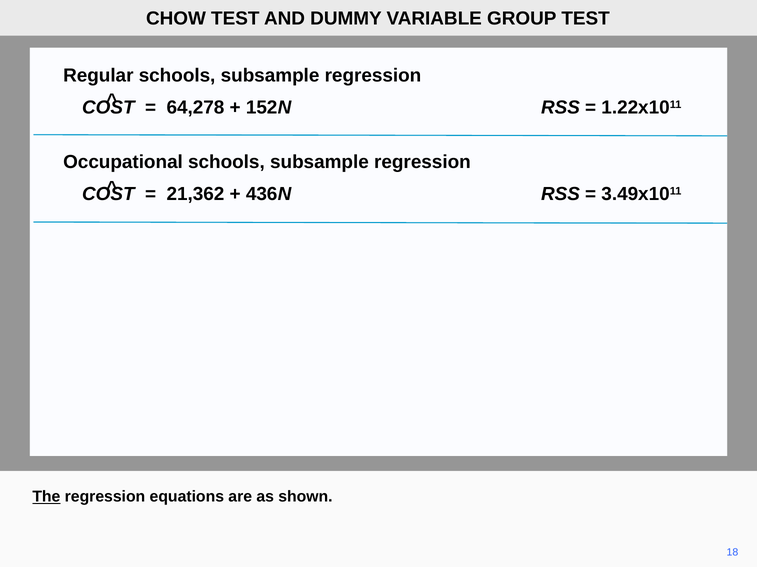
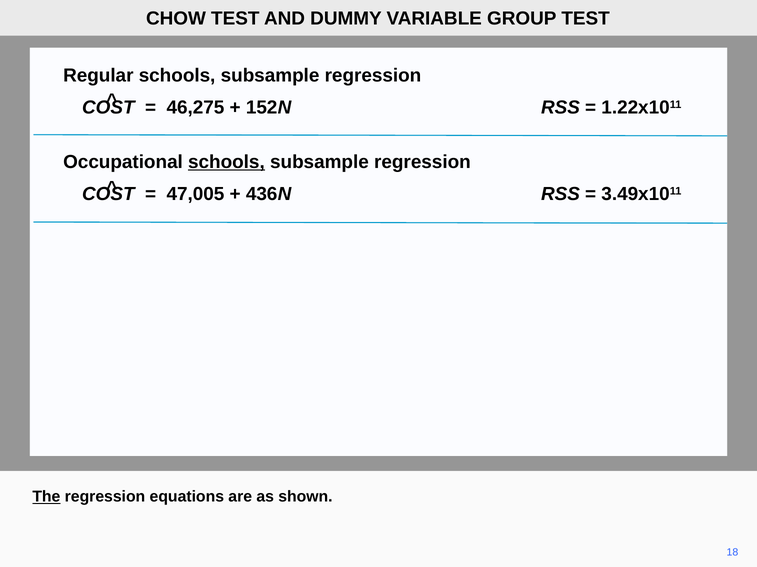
64,278: 64,278 -> 46,275
schools at (226, 162) underline: none -> present
21,362: 21,362 -> 47,005
